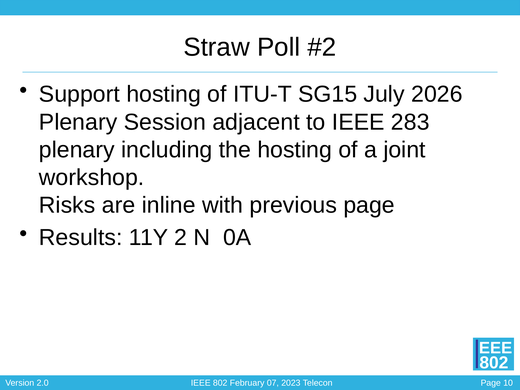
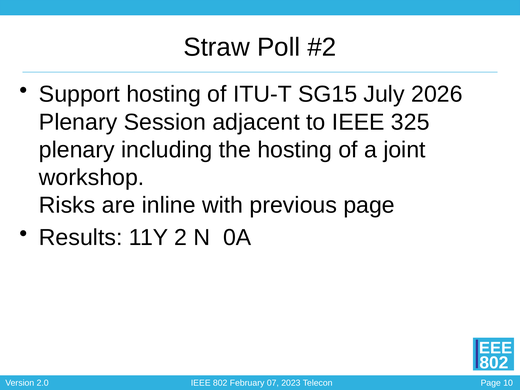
283: 283 -> 325
